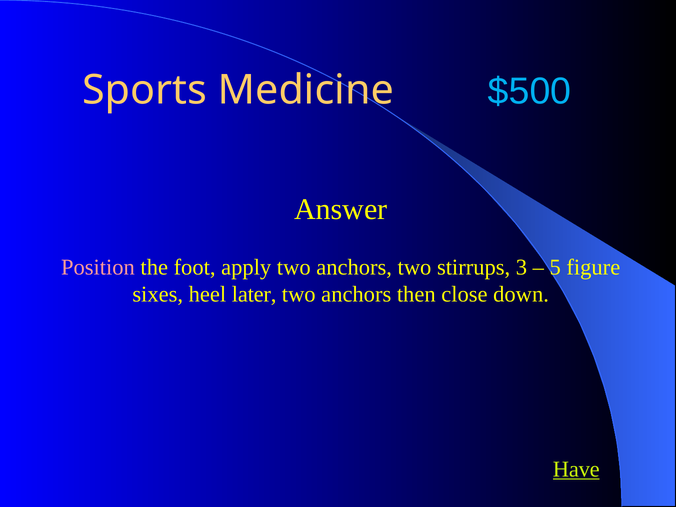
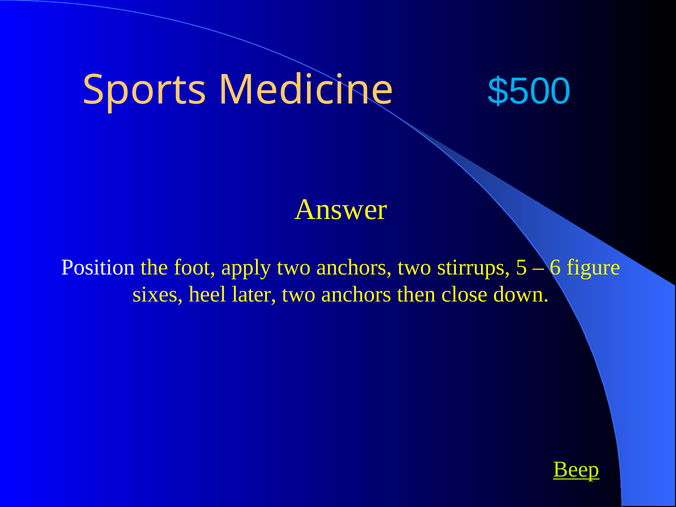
Position colour: pink -> white
3: 3 -> 5
5: 5 -> 6
Have: Have -> Beep
